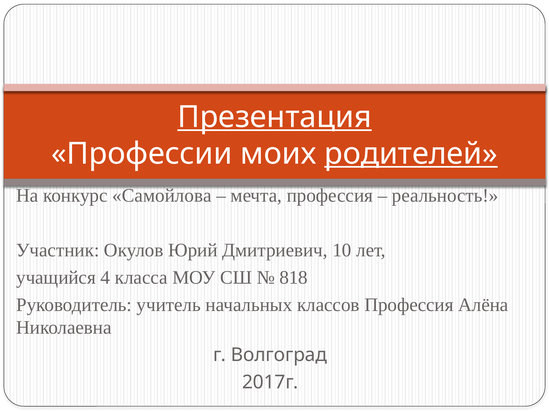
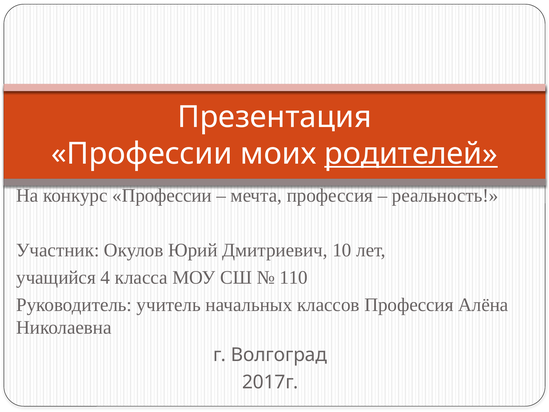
Презентация underline: present -> none
конкурс Самойлова: Самойлова -> Профессии
818: 818 -> 110
